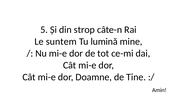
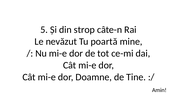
suntem: suntem -> nevăzut
lumină: lumină -> poartă
